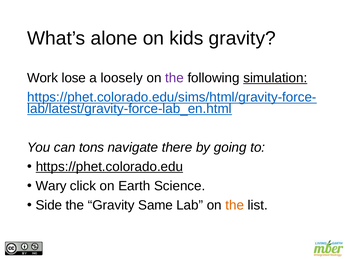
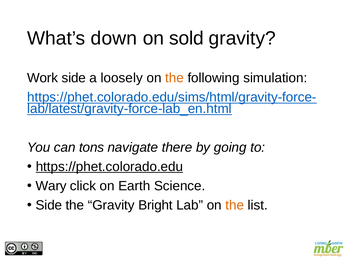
alone: alone -> down
kids: kids -> sold
Work lose: lose -> side
the at (175, 78) colour: purple -> orange
simulation underline: present -> none
Same: Same -> Bright
